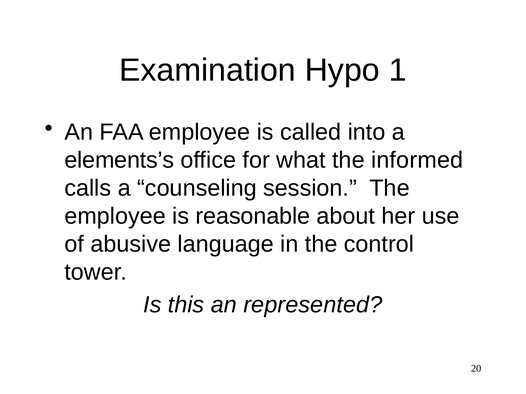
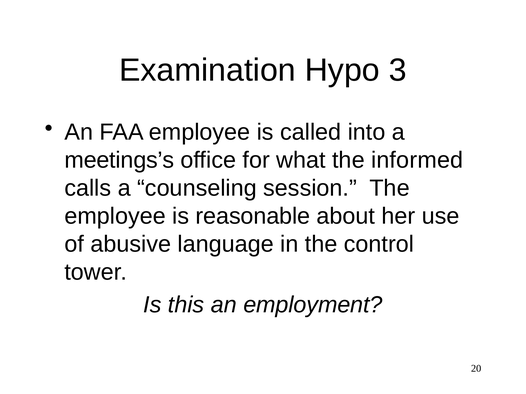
1: 1 -> 3
elements’s: elements’s -> meetings’s
represented: represented -> employment
